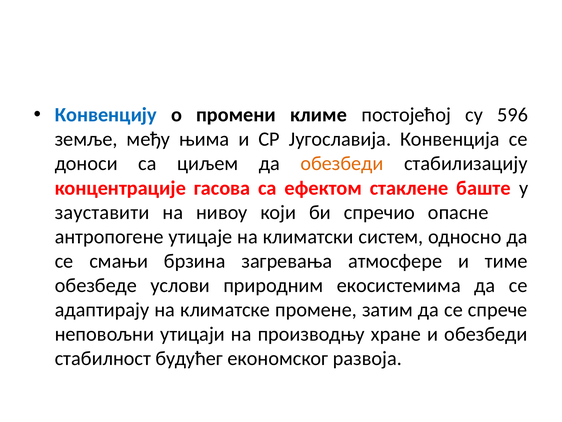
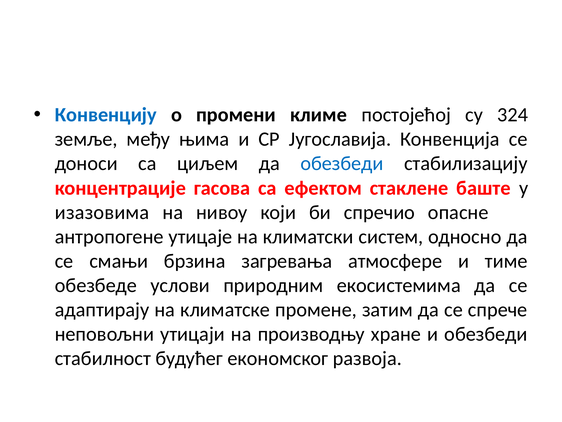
596: 596 -> 324
обезбеди at (342, 163) colour: orange -> blue
зауставити: зауставити -> изазовима
